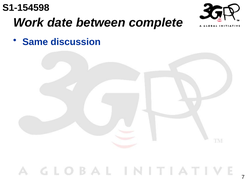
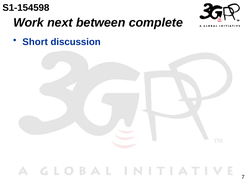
date: date -> next
Same: Same -> Short
